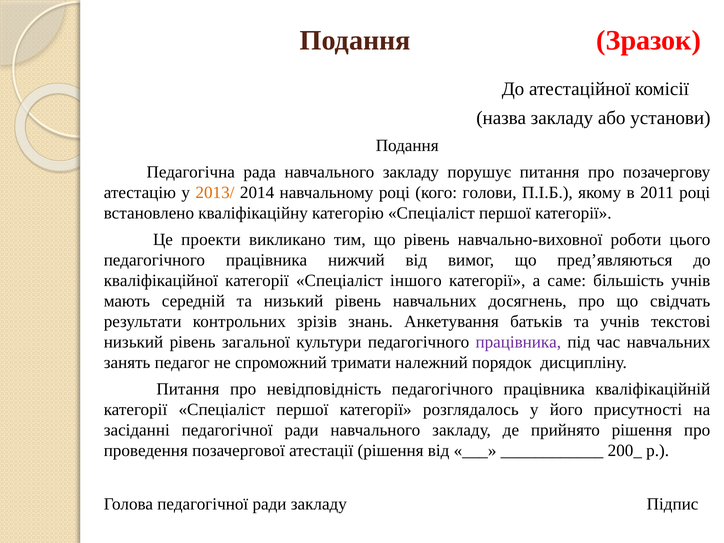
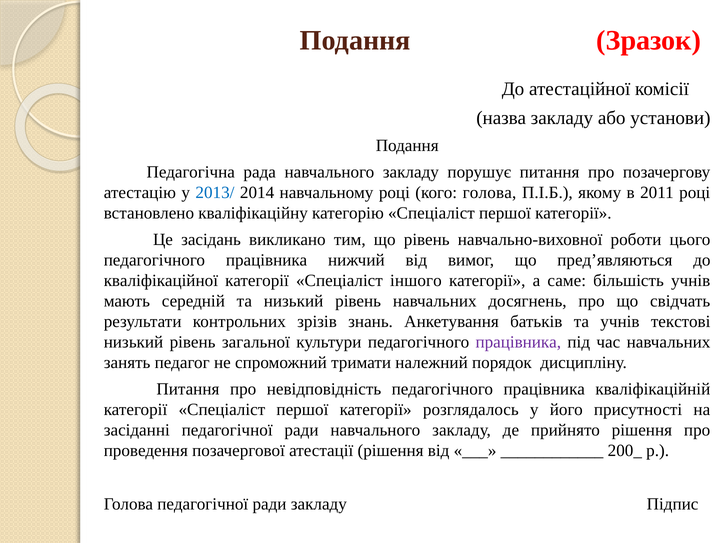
2013/ colour: orange -> blue
кого голови: голови -> голова
проекти: проекти -> засідань
